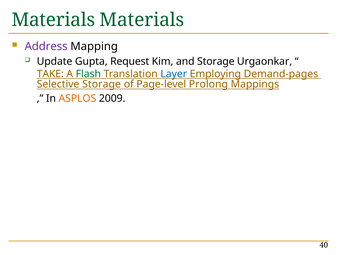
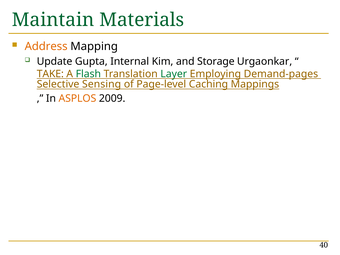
Materials at (53, 20): Materials -> Maintain
Address colour: purple -> orange
Request: Request -> Internal
Layer colour: blue -> green
Selective Storage: Storage -> Sensing
Prolong: Prolong -> Caching
